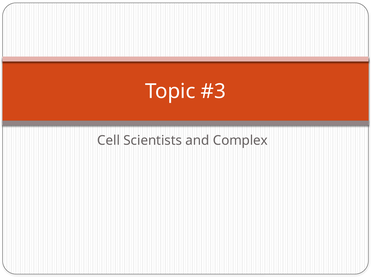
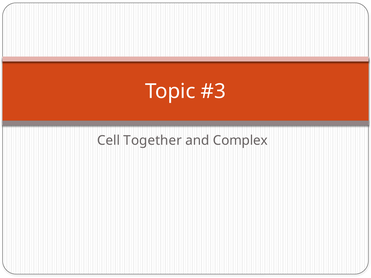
Scientists: Scientists -> Together
